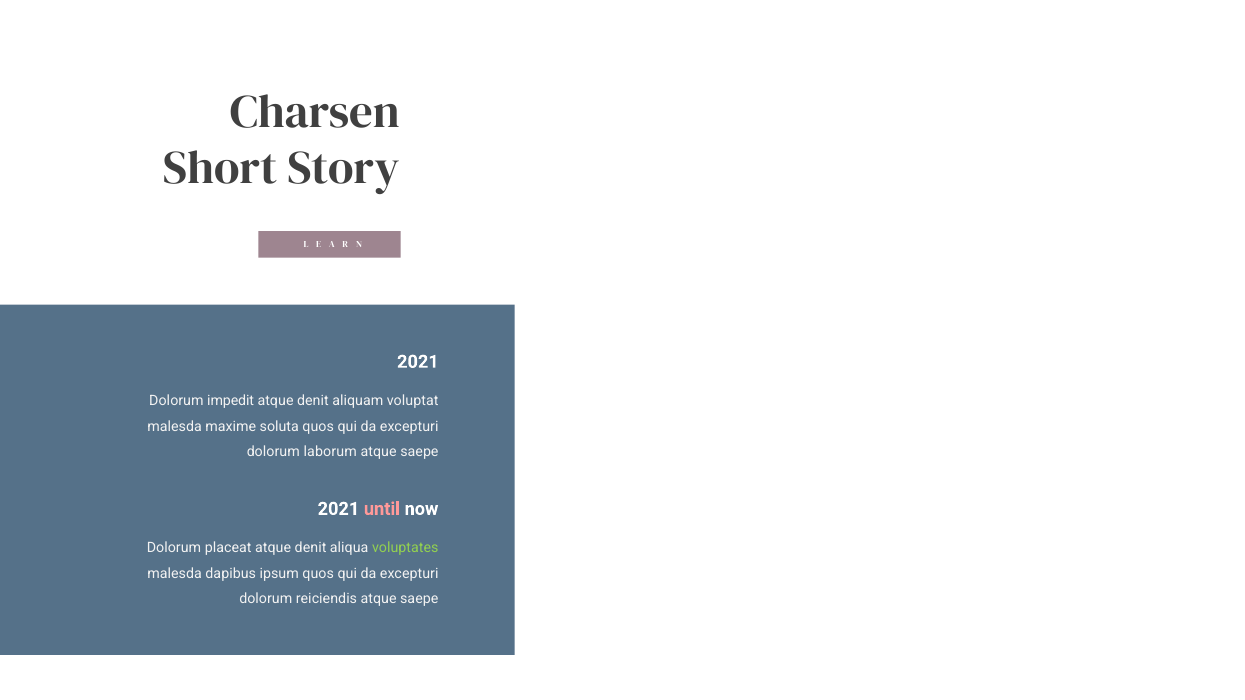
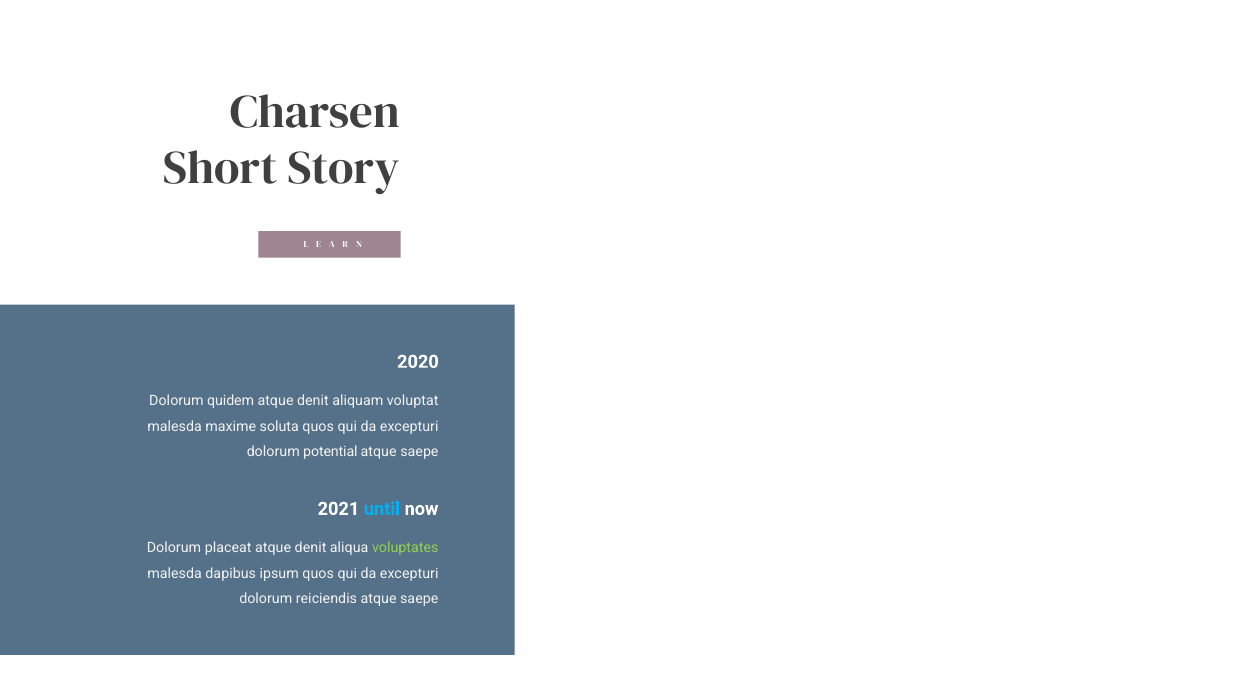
2021 at (418, 362): 2021 -> 2020
impedit: impedit -> quidem
laborum: laborum -> potential
until colour: pink -> light blue
